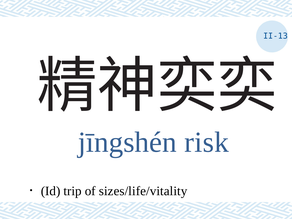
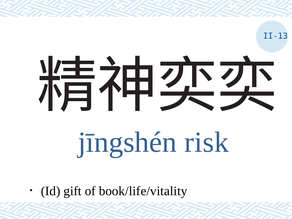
trip: trip -> gift
sizes/life/vitality: sizes/life/vitality -> book/life/vitality
